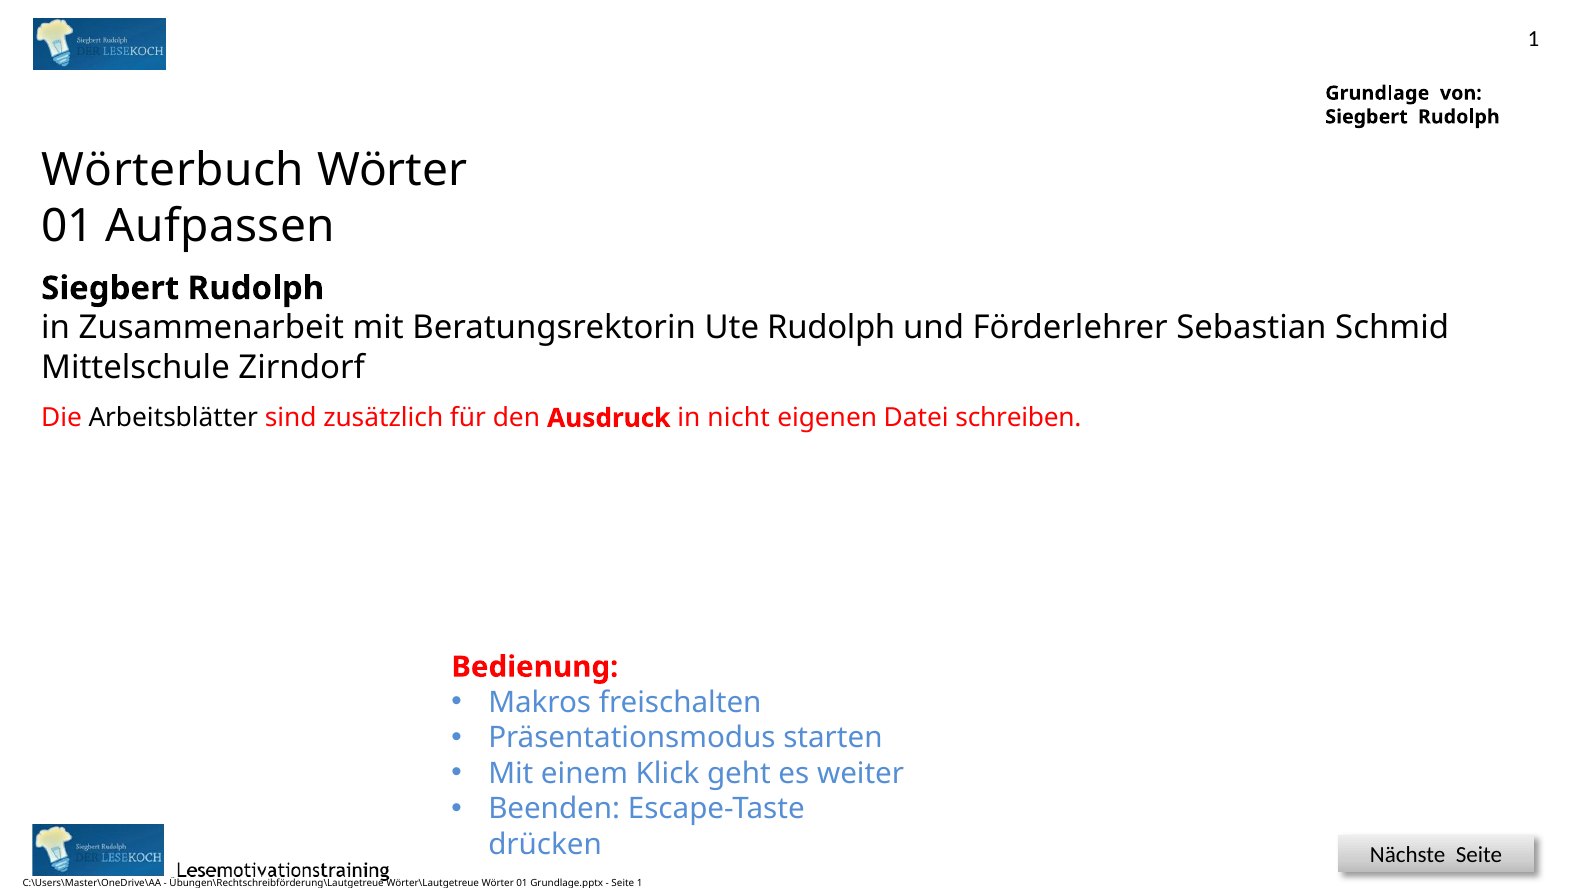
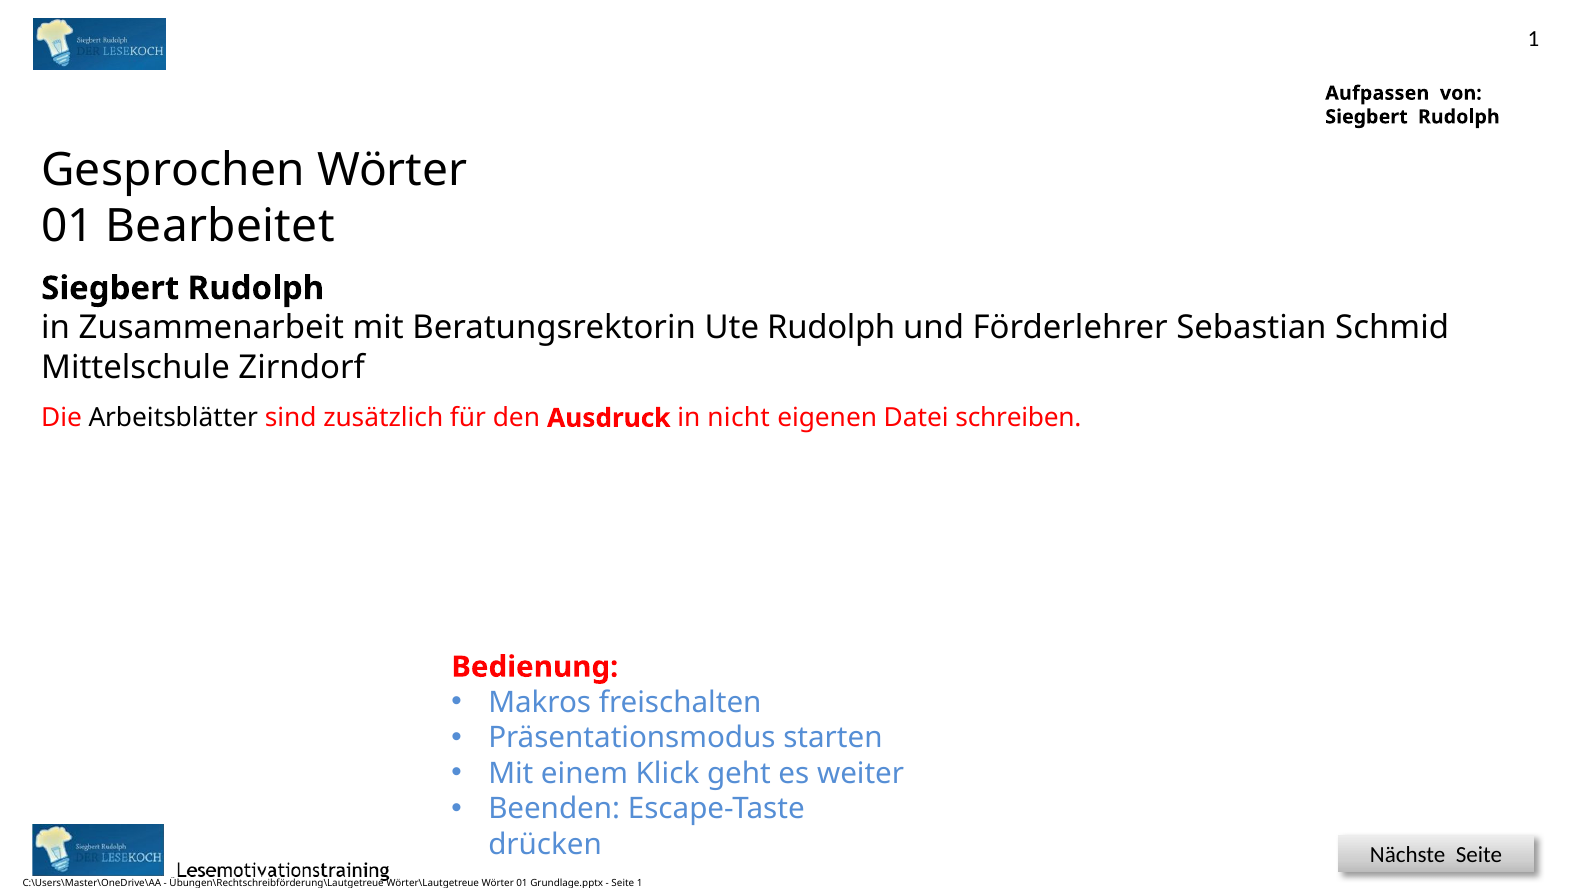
Grundlage: Grundlage -> Aufpassen
Wörterbuch: Wörterbuch -> Gesprochen
Aufpassen: Aufpassen -> Bearbeitet
